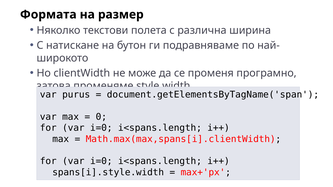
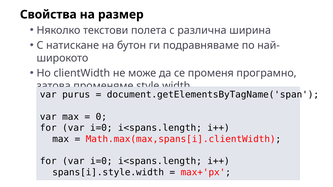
Формата: Формата -> Свойства
